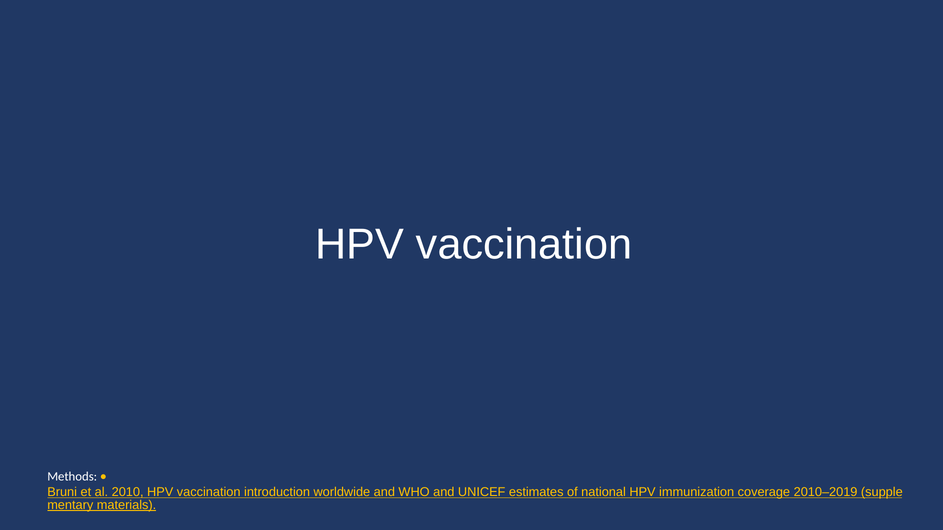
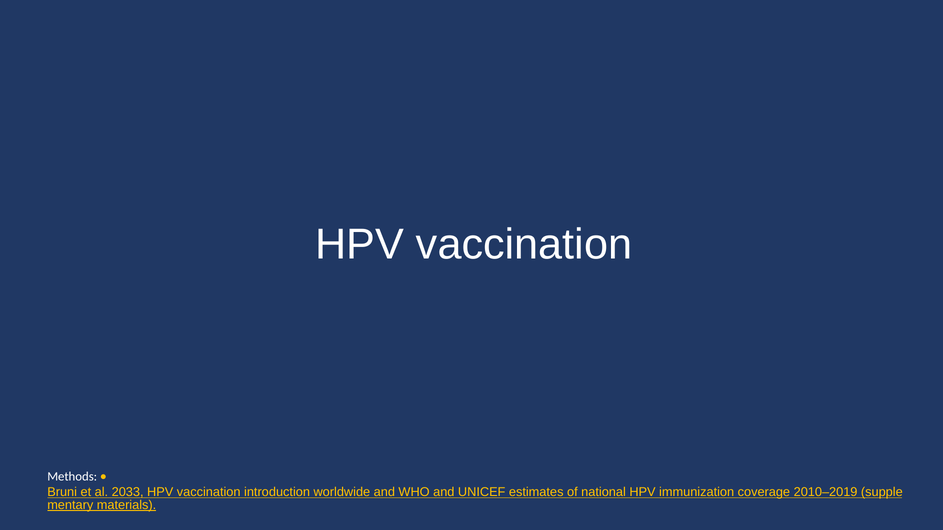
2010: 2010 -> 2033
